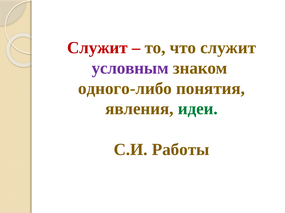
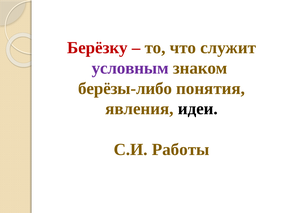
Служит at (97, 48): Служит -> Берёзку
одного-либо: одного-либо -> берёзы-либо
идеи colour: green -> black
